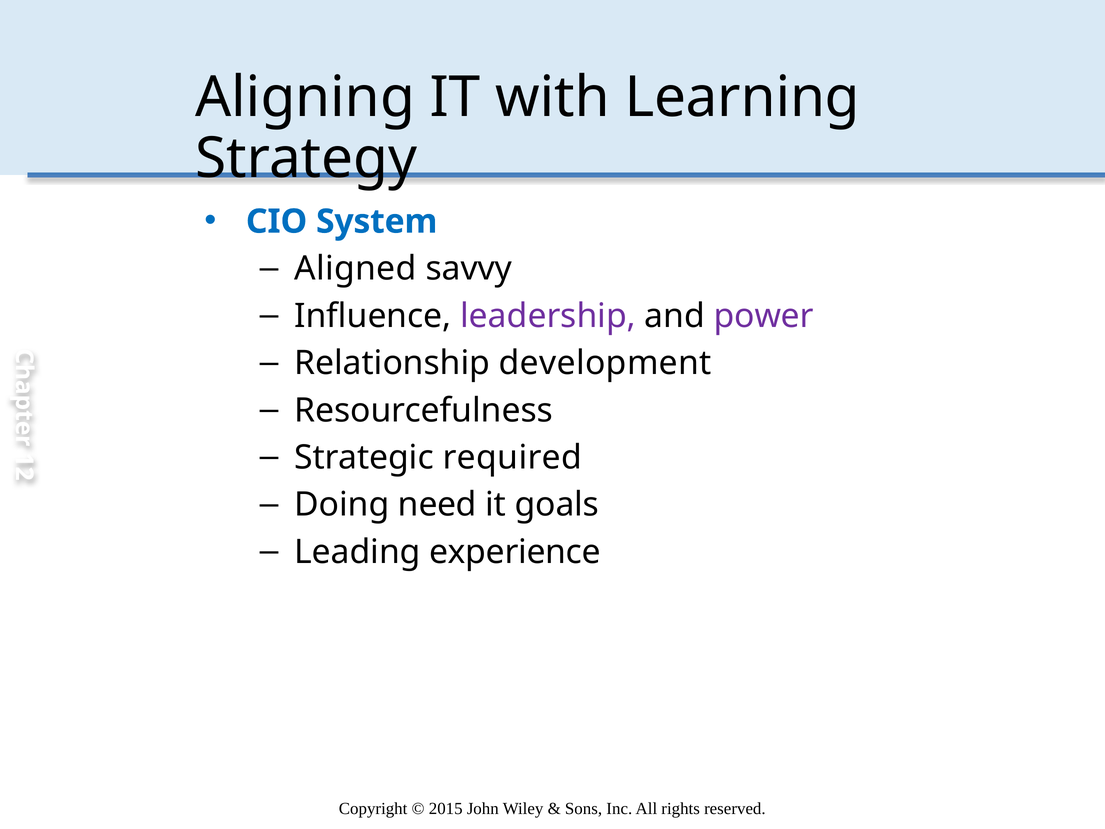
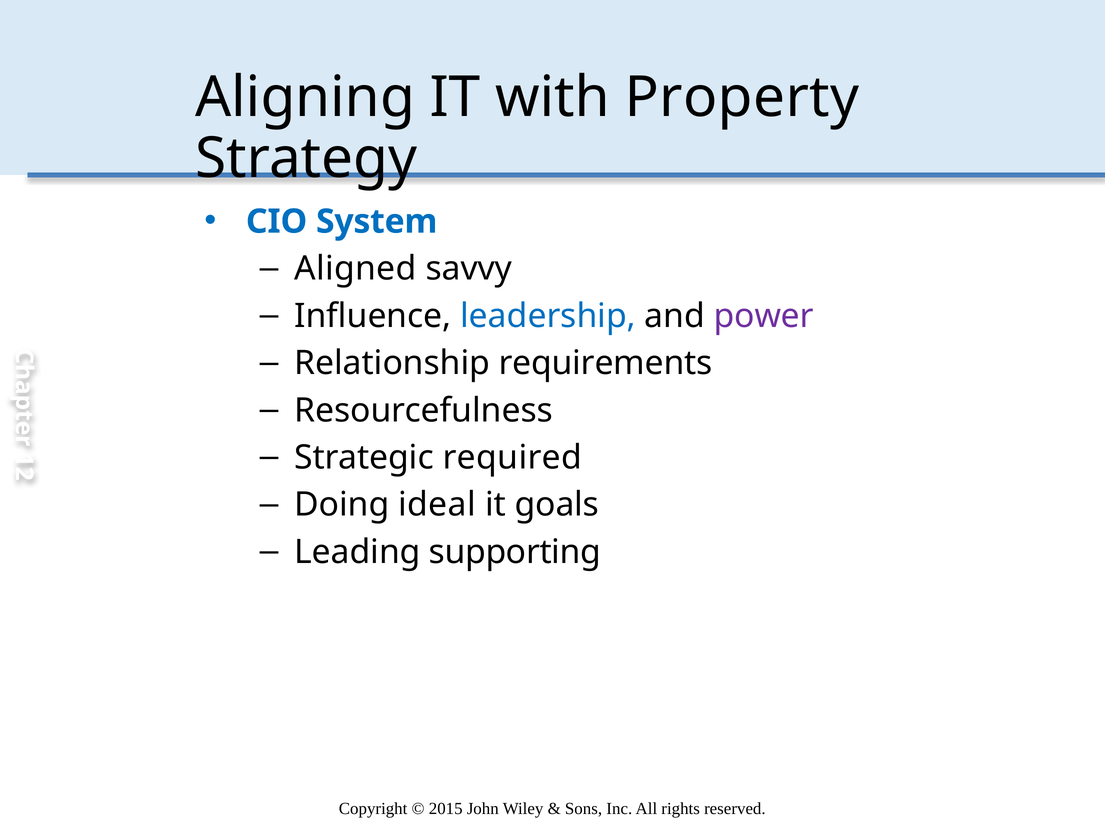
Learning: Learning -> Property
leadership colour: purple -> blue
development: development -> requirements
need: need -> ideal
experience: experience -> supporting
